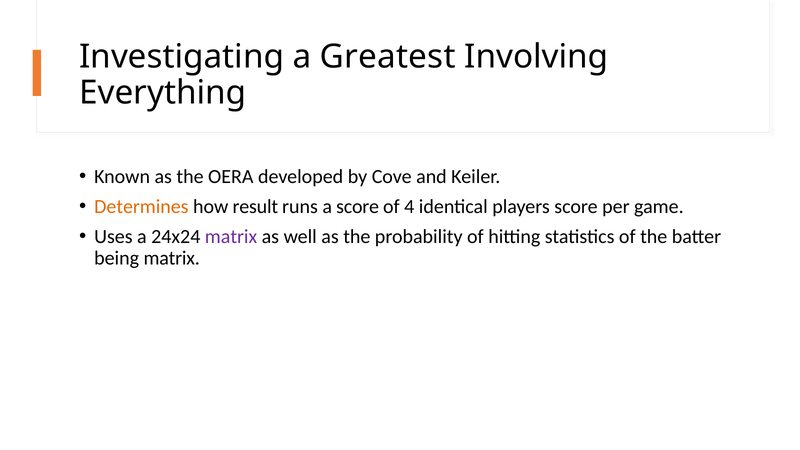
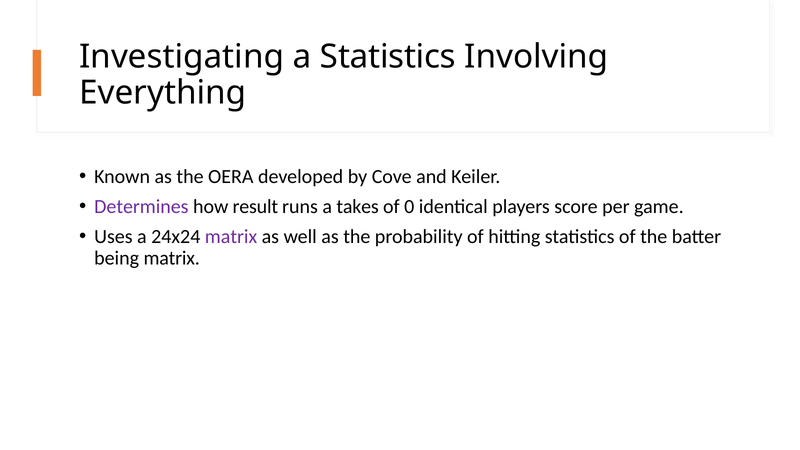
a Greatest: Greatest -> Statistics
Determines colour: orange -> purple
a score: score -> takes
4: 4 -> 0
